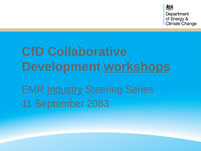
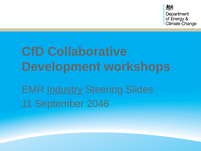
workshops underline: present -> none
Series: Series -> Slides
2083: 2083 -> 2046
